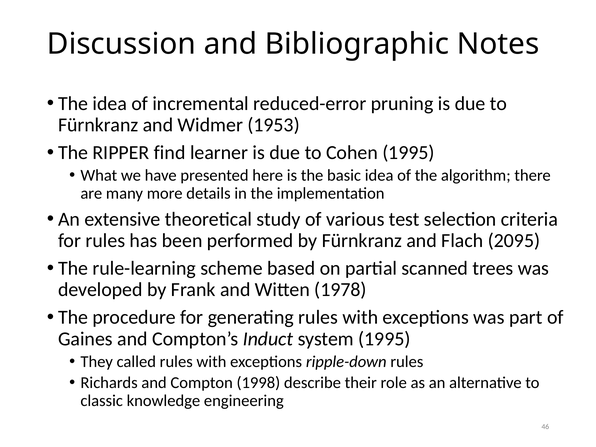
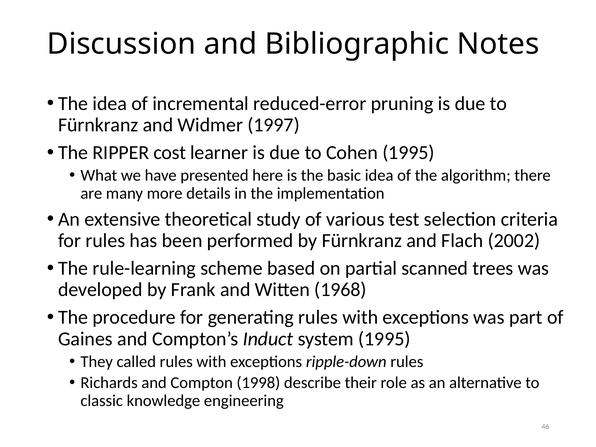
1953: 1953 -> 1997
find: find -> cost
2095: 2095 -> 2002
1978: 1978 -> 1968
